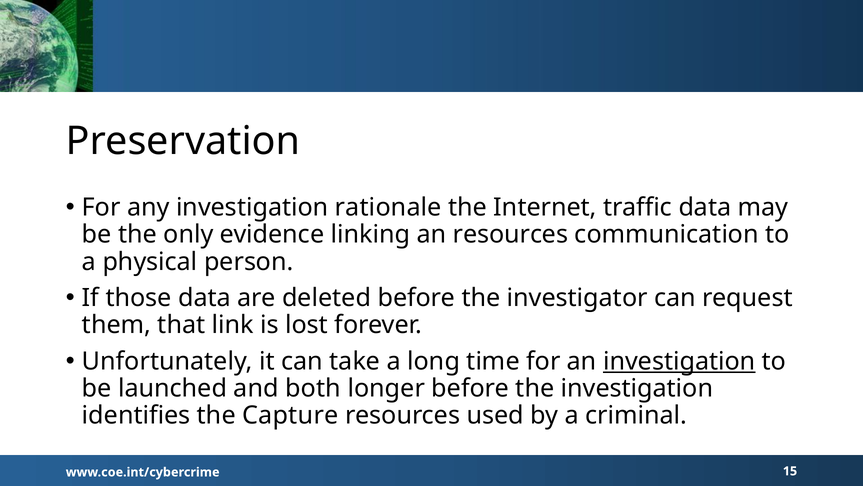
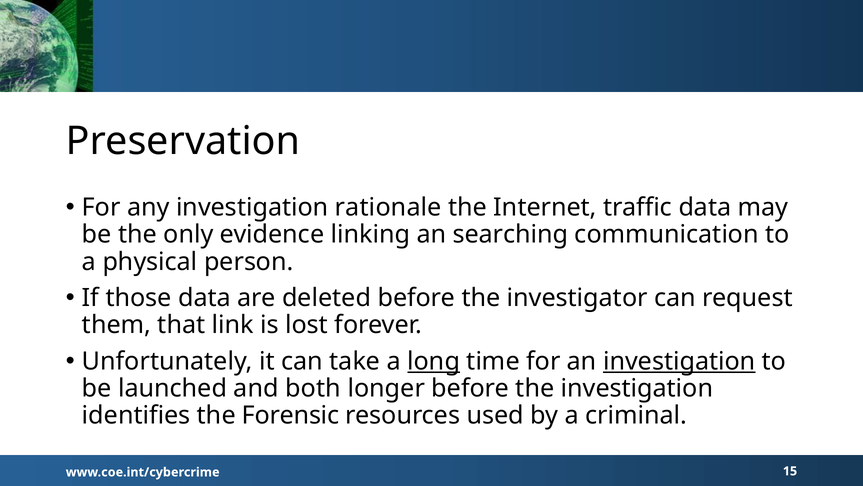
an resources: resources -> searching
long underline: none -> present
Capture: Capture -> Forensic
